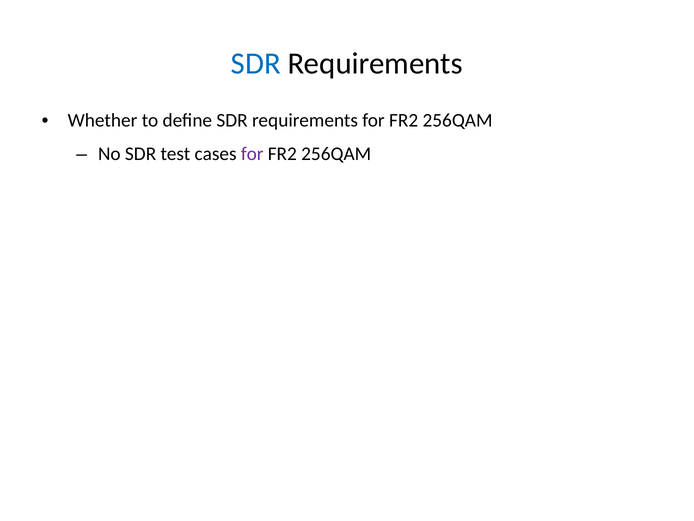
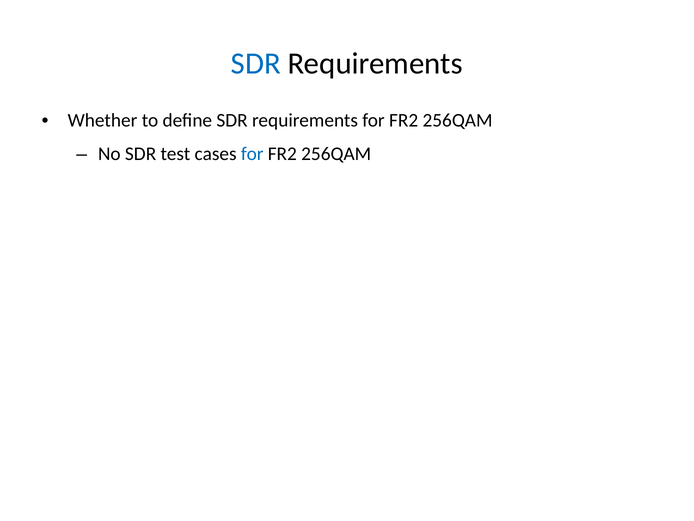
for at (252, 154) colour: purple -> blue
